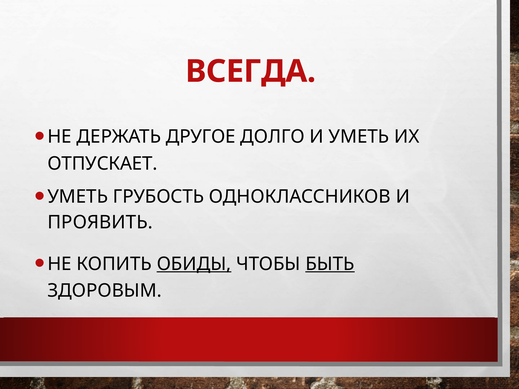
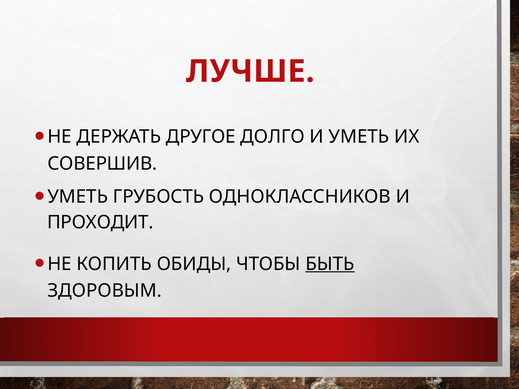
ВСЕГДА: ВСЕГДА -> ЛУЧШЕ
ОТПУСКАЕТ: ОТПУСКАЕТ -> СОВЕРШИВ
ПРОЯВИТЬ: ПРОЯВИТЬ -> ПРОХОДИТ
ОБИДЫ underline: present -> none
